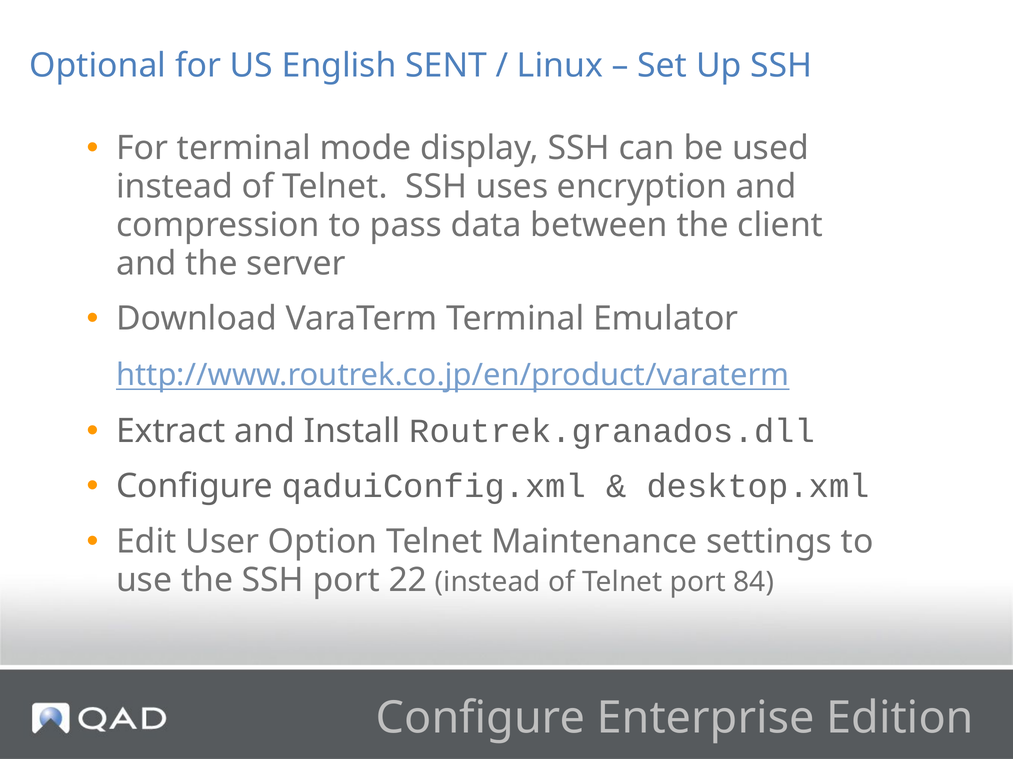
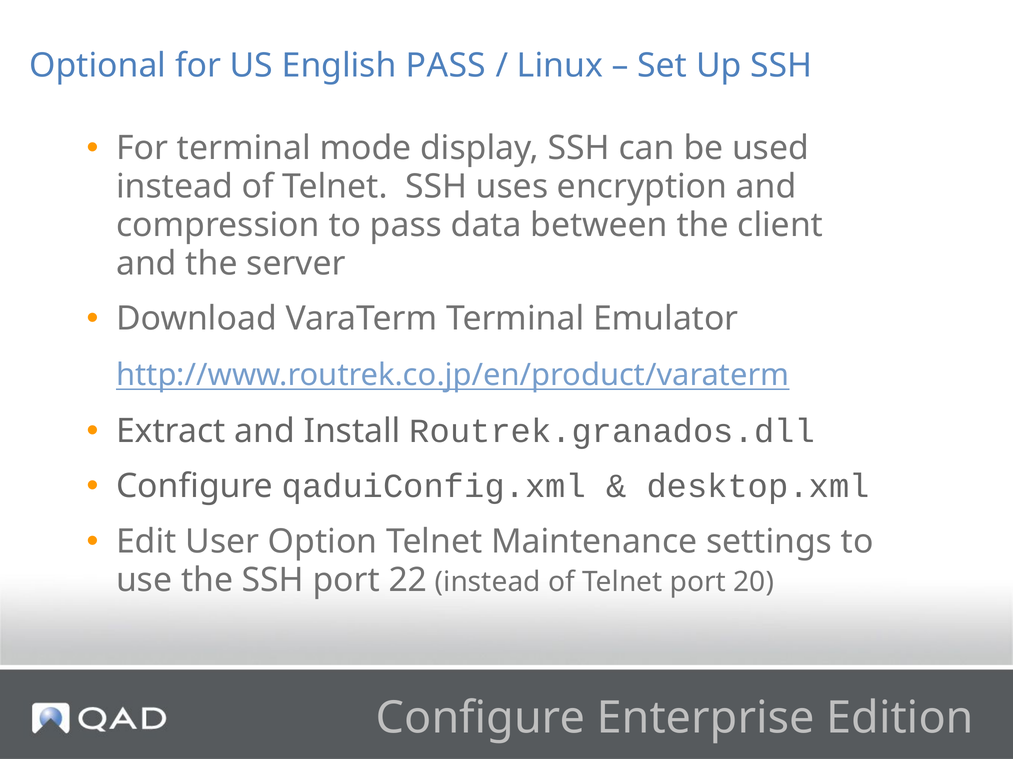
English SENT: SENT -> PASS
84: 84 -> 20
